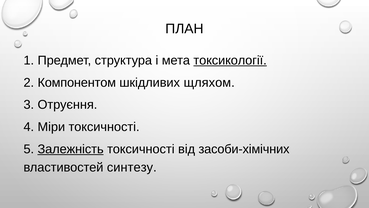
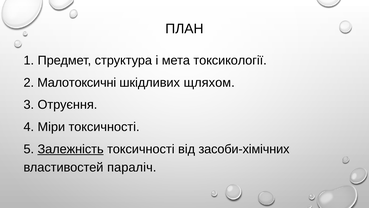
токсикології underline: present -> none
Компонентом: Компонентом -> Малотоксичні
синтезу: синтезу -> параліч
